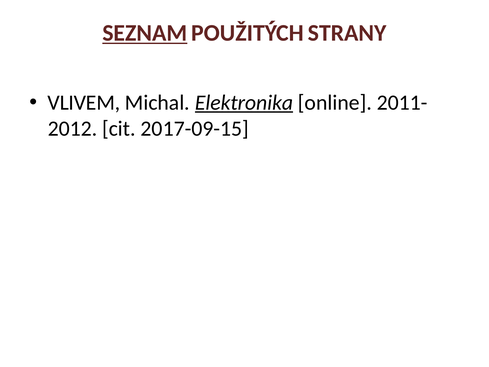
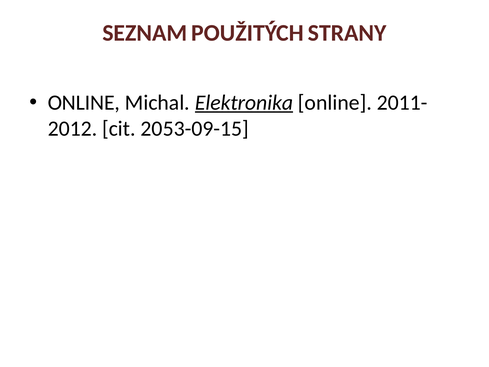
SEZNAM underline: present -> none
VLIVEM at (84, 103): VLIVEM -> ONLINE
2017-09-15: 2017-09-15 -> 2053-09-15
